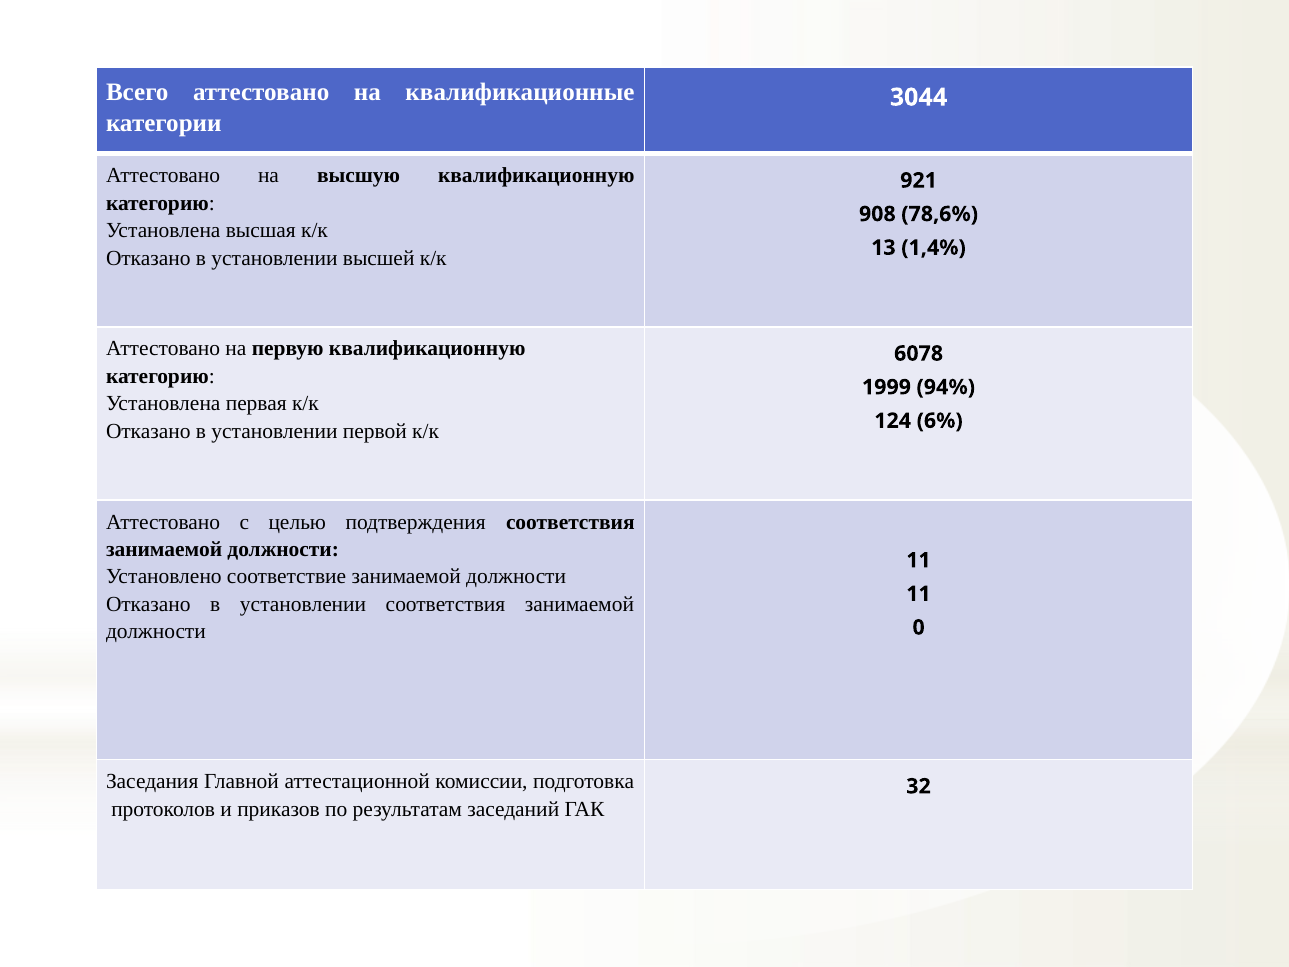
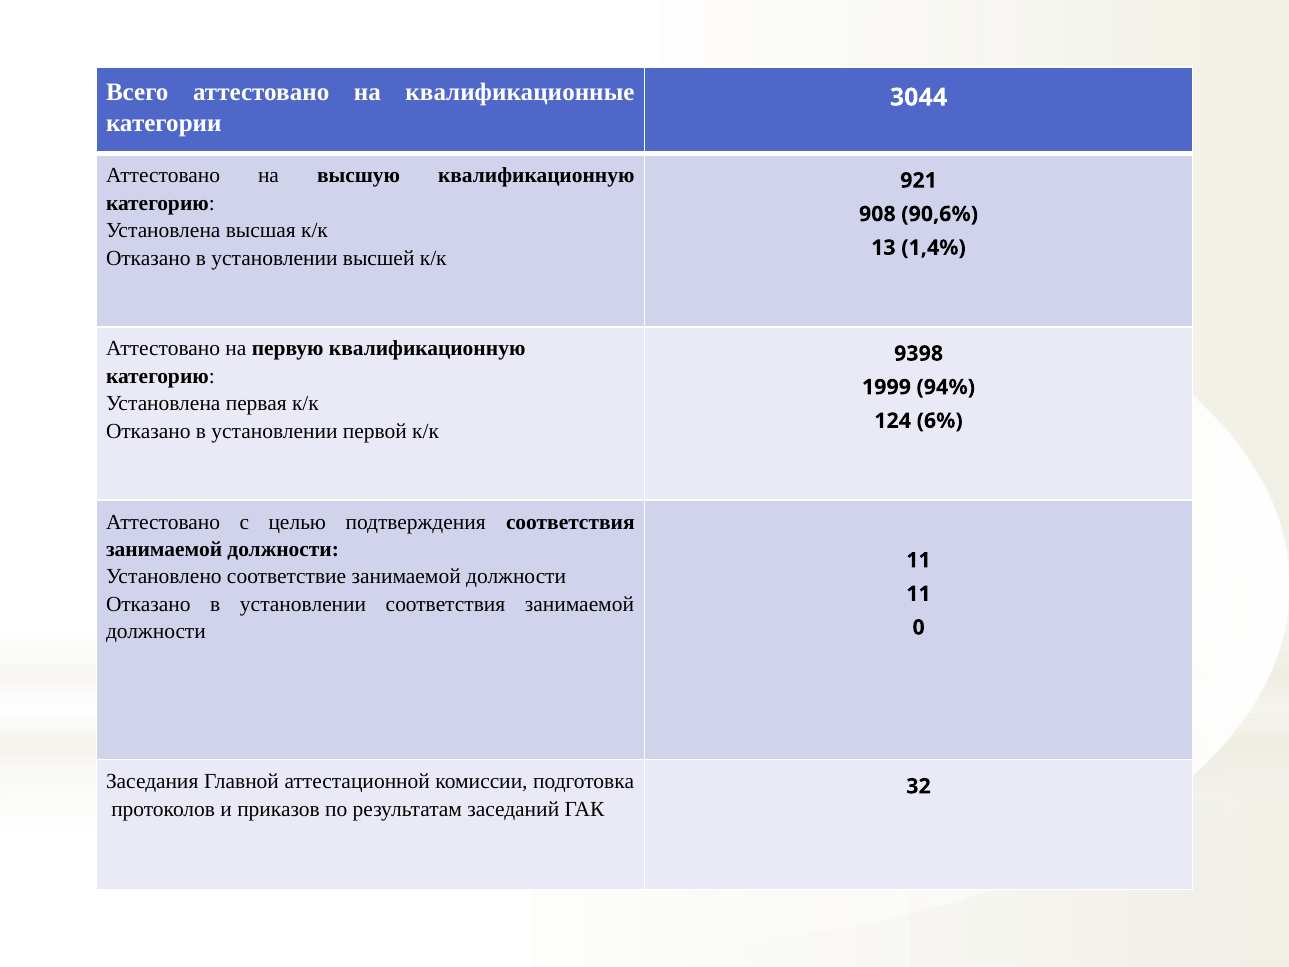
78,6%: 78,6% -> 90,6%
6078: 6078 -> 9398
